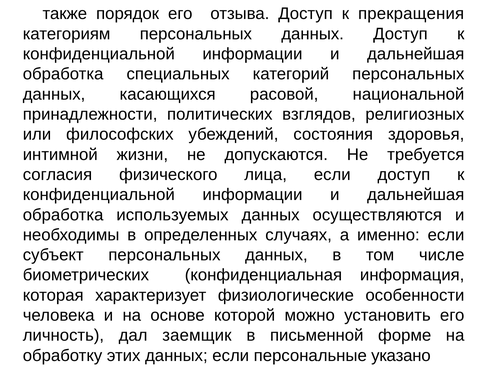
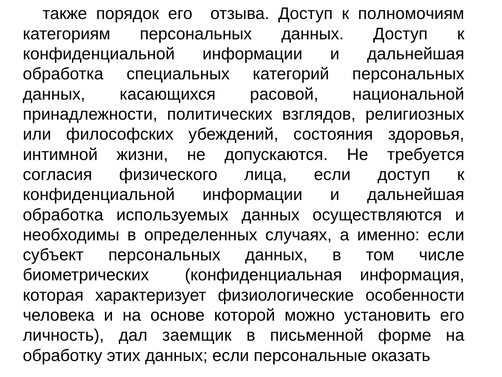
прекращения: прекращения -> полномочиям
указано: указано -> оказать
